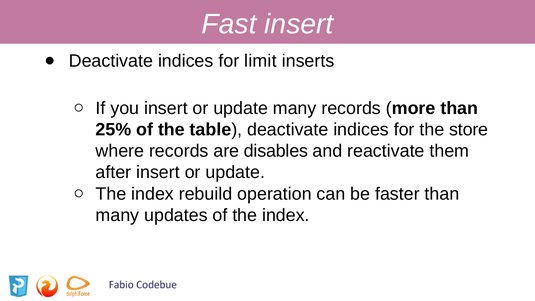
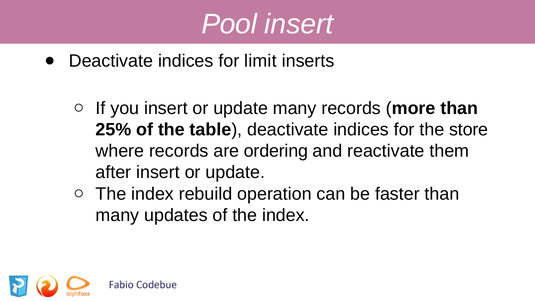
Fast: Fast -> Pool
disables: disables -> ordering
